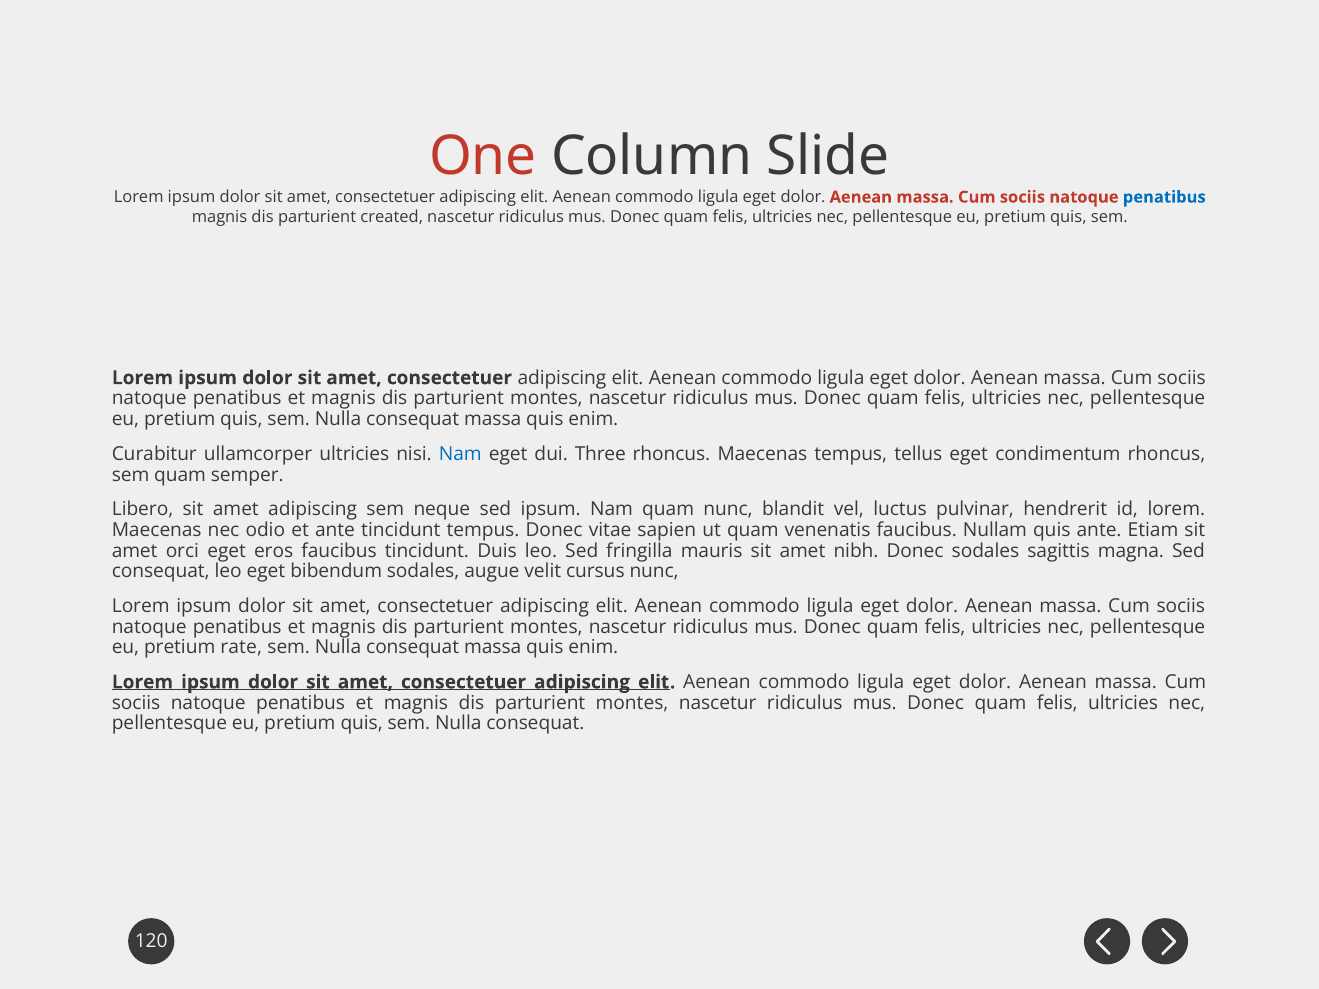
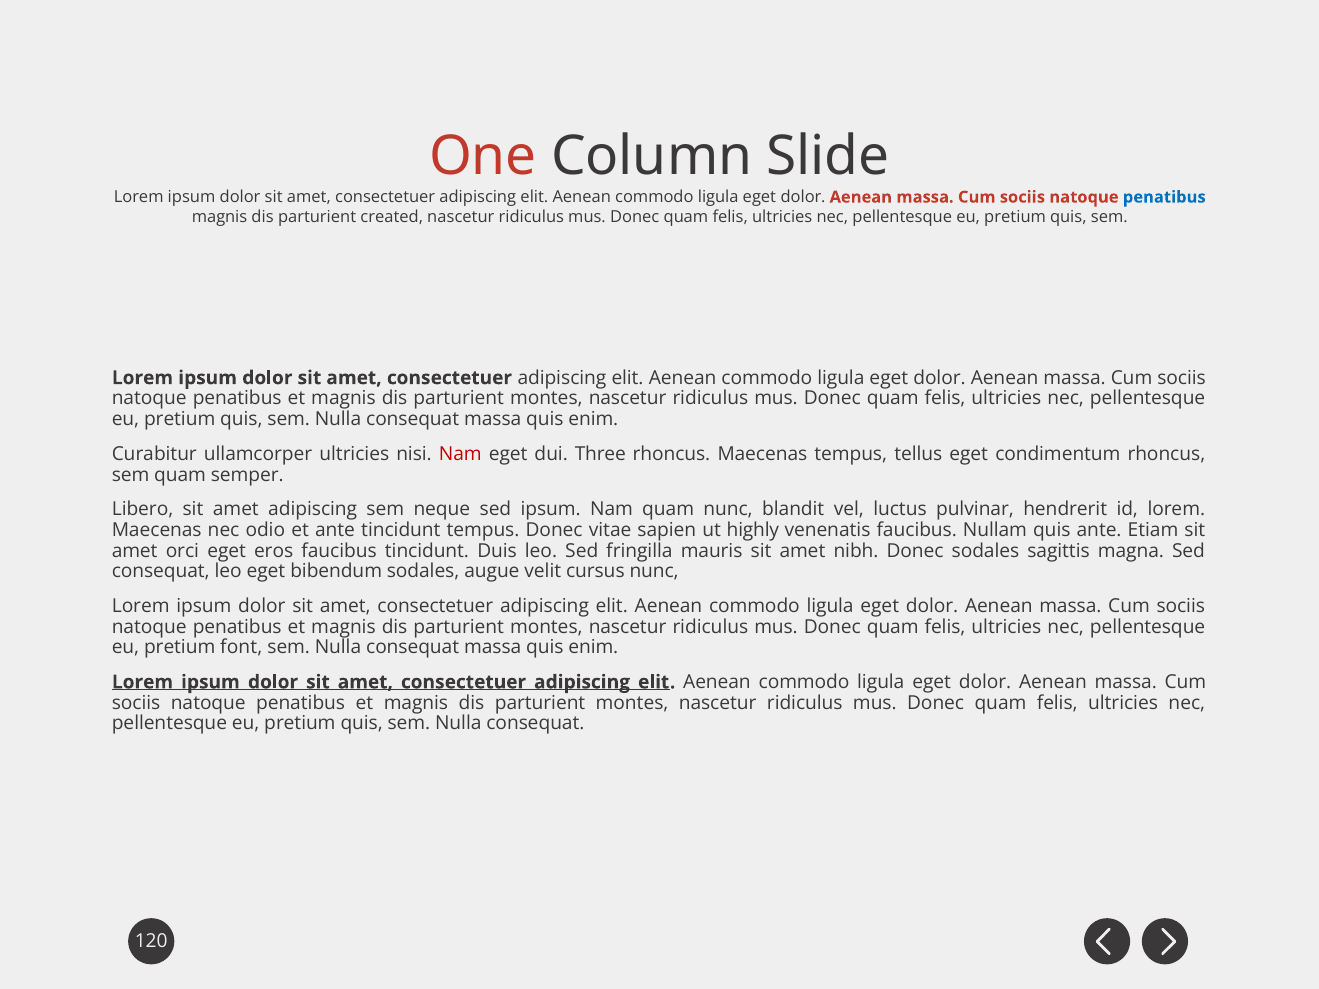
Nam at (460, 454) colour: blue -> red
ut quam: quam -> highly
rate: rate -> font
